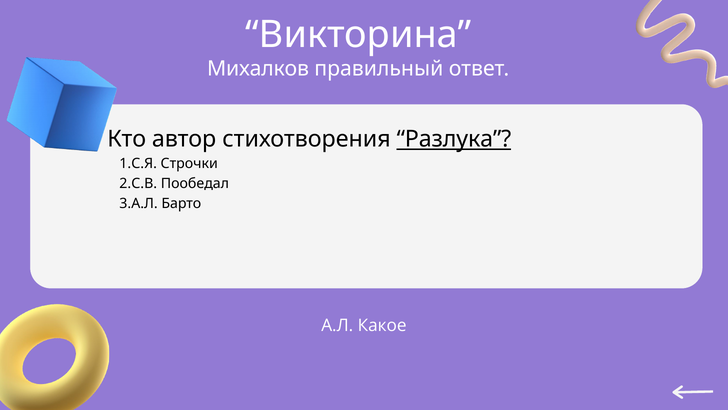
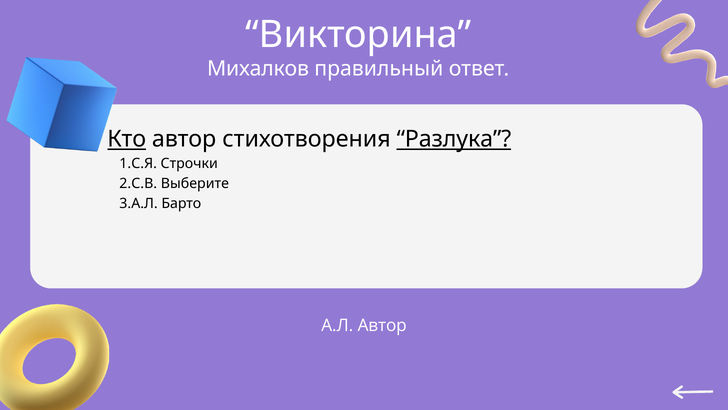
Кто underline: none -> present
Пообедал: Пообедал -> Выберите
А.Л Какое: Какое -> Автор
